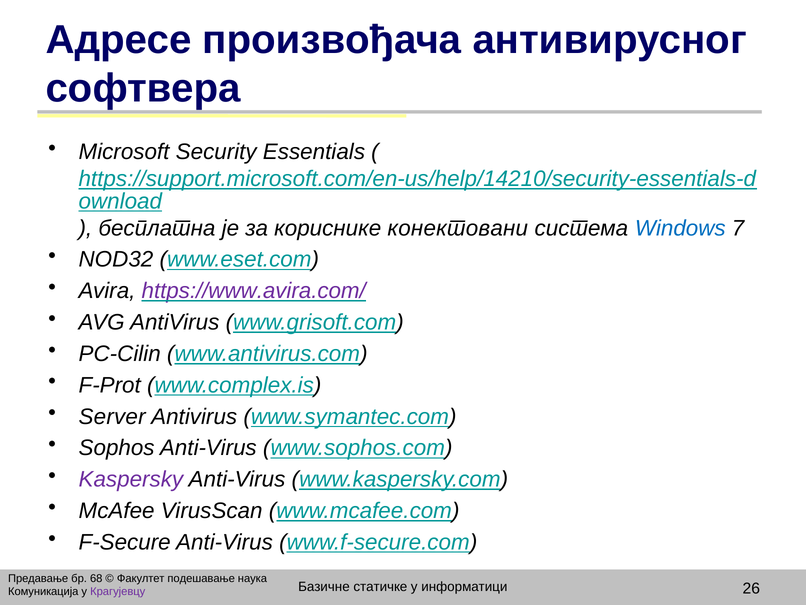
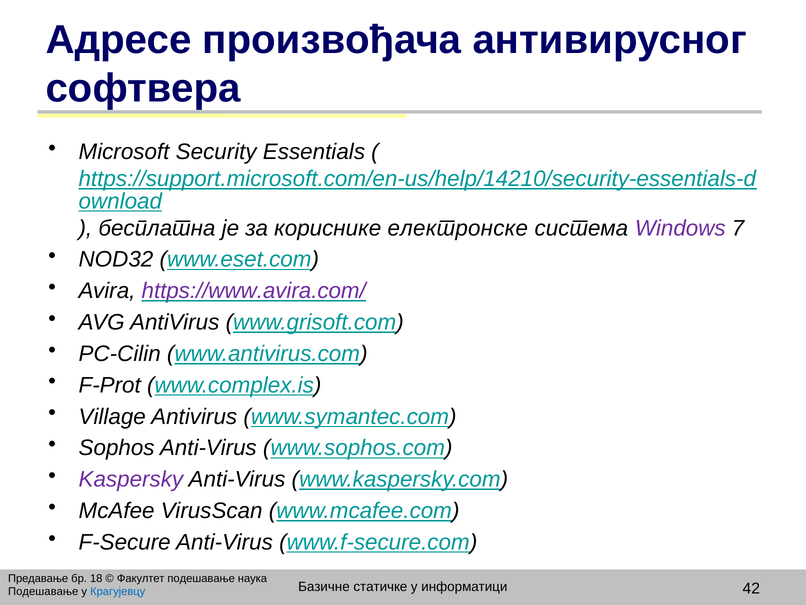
конектовани: конектовани -> електронске
Windows colour: blue -> purple
Server: Server -> Village
68: 68 -> 18
26: 26 -> 42
Комуникација at (43, 591): Комуникација -> Подешавање
Крагујевцу colour: purple -> blue
